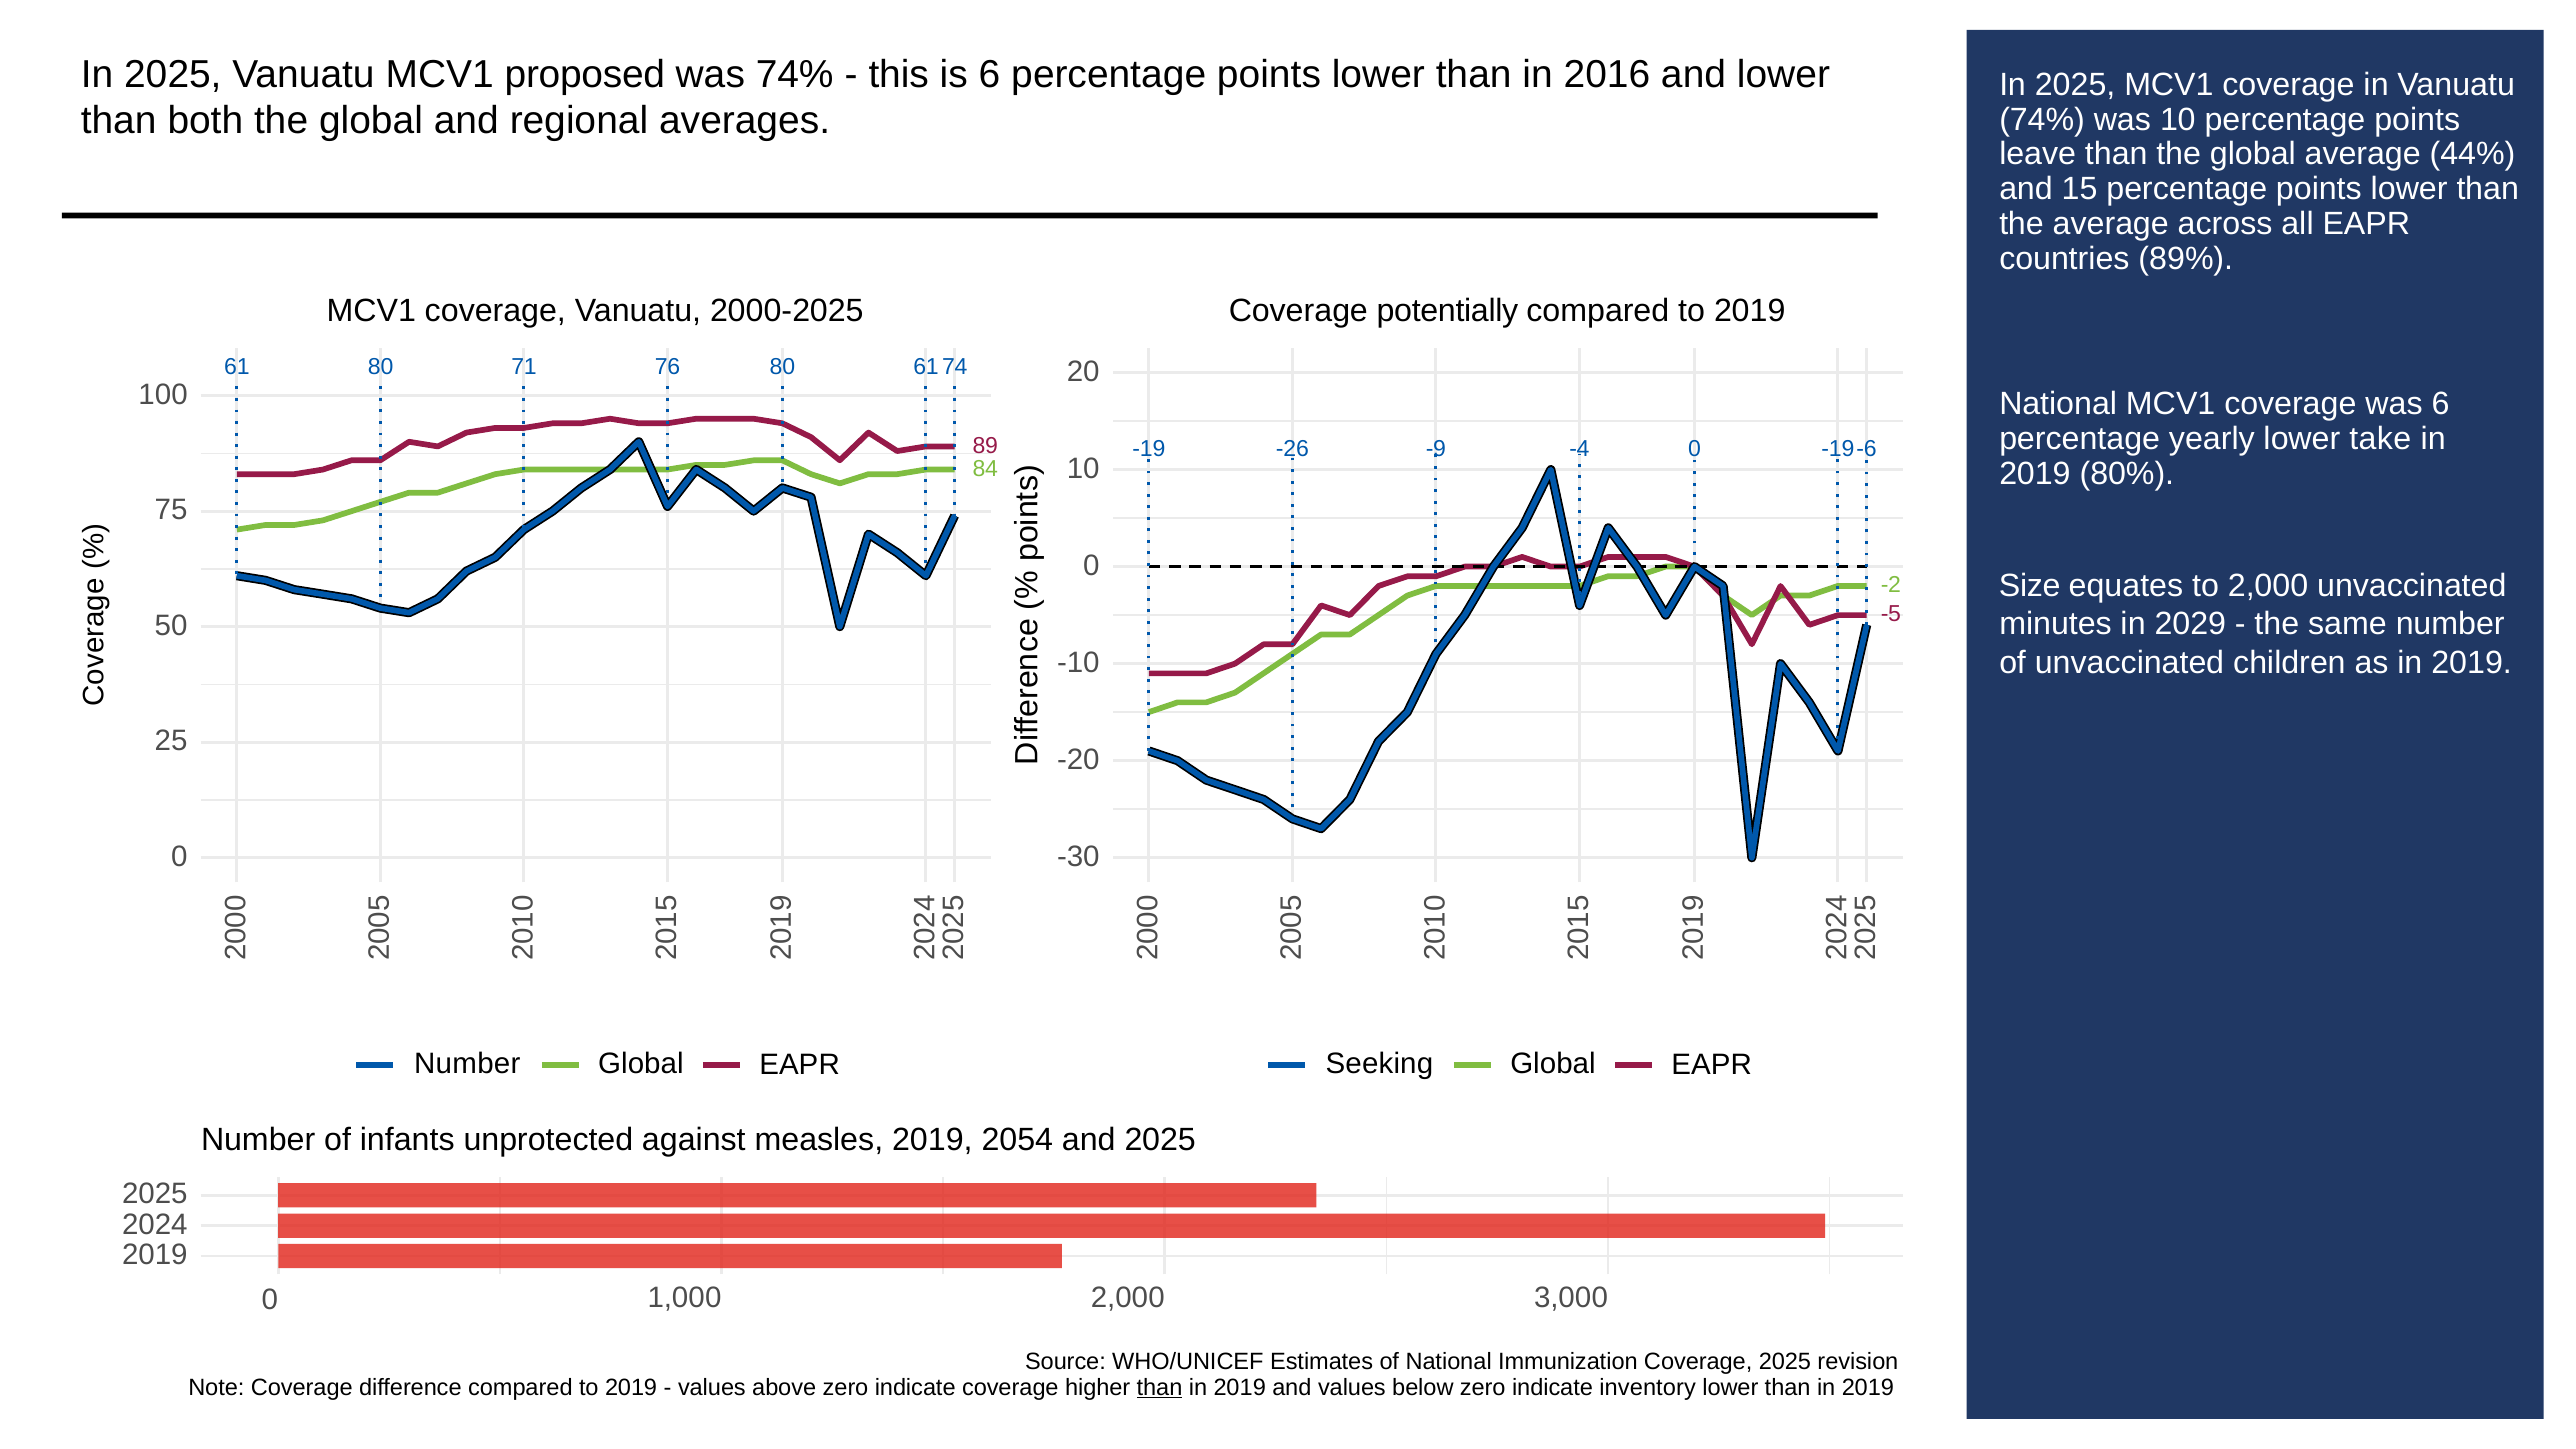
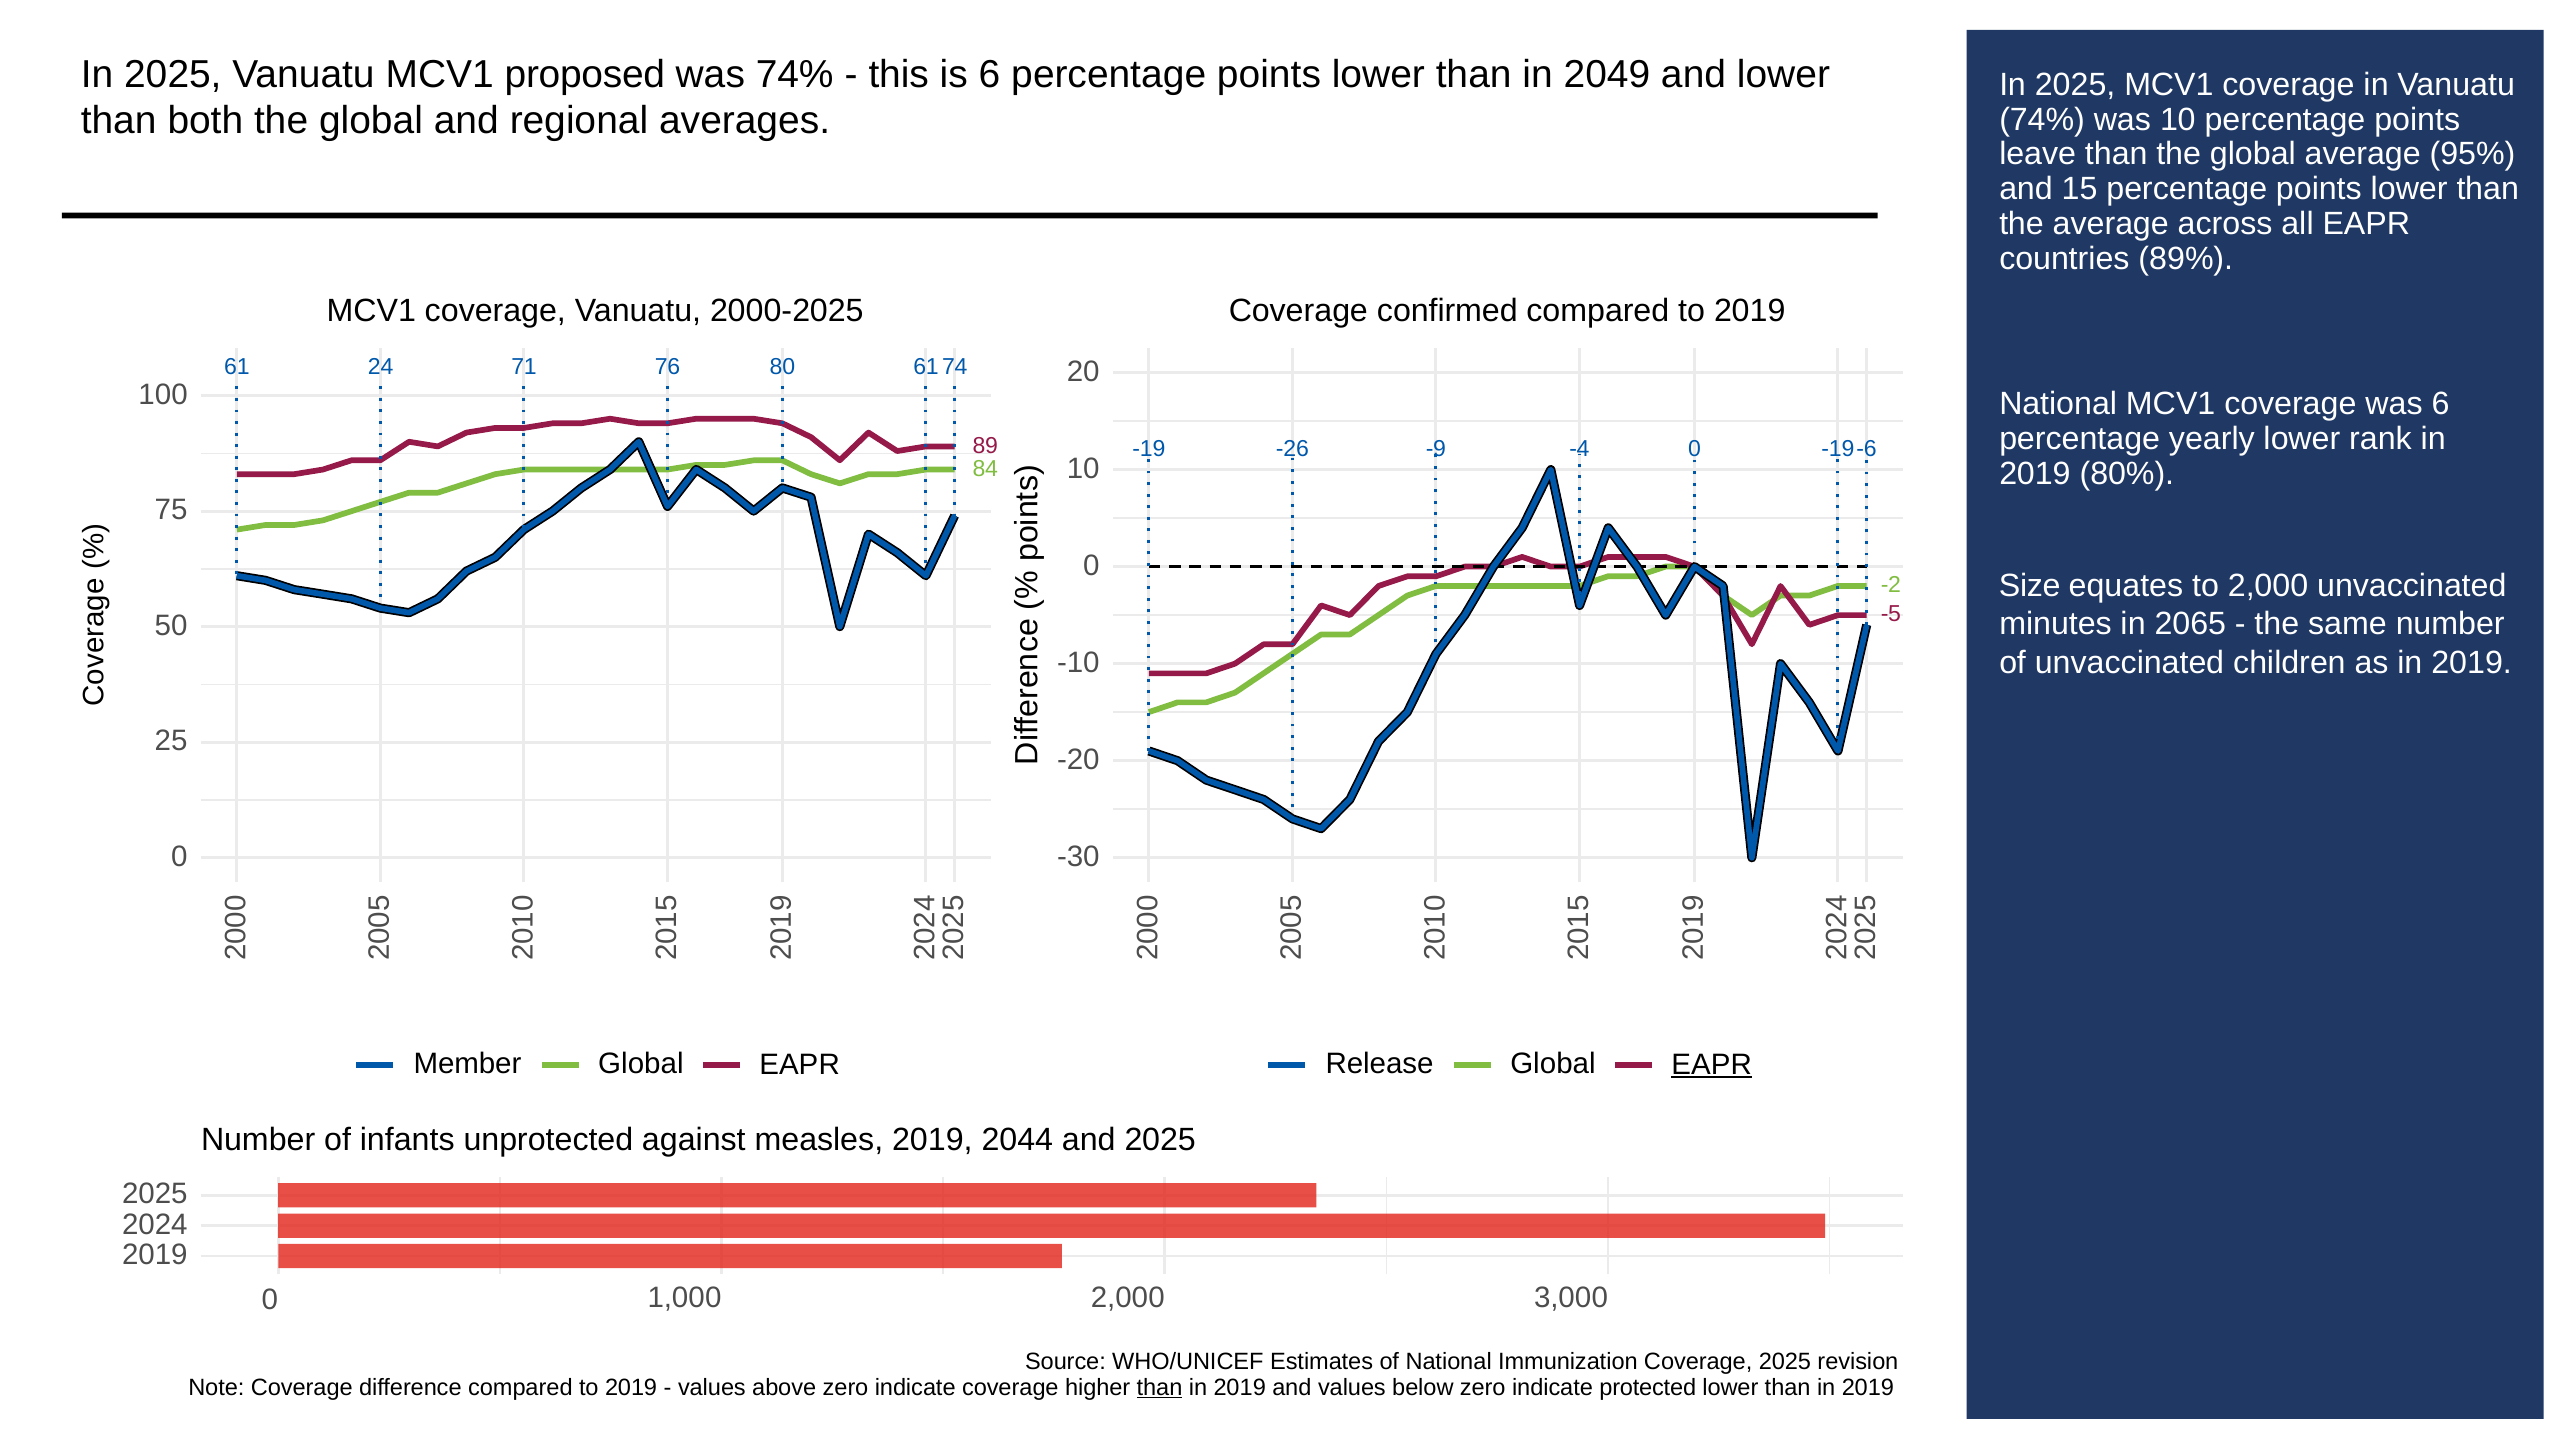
2016: 2016 -> 2049
44%: 44% -> 95%
potentially: potentially -> confirmed
61 80: 80 -> 24
take: take -> rank
2029: 2029 -> 2065
Number at (467, 1064): Number -> Member
Seeking: Seeking -> Release
EAPR at (1712, 1064) underline: none -> present
2054: 2054 -> 2044
inventory: inventory -> protected
